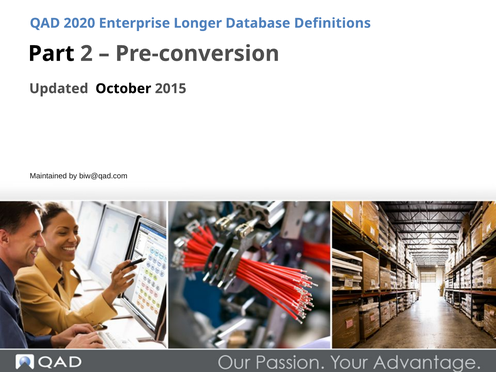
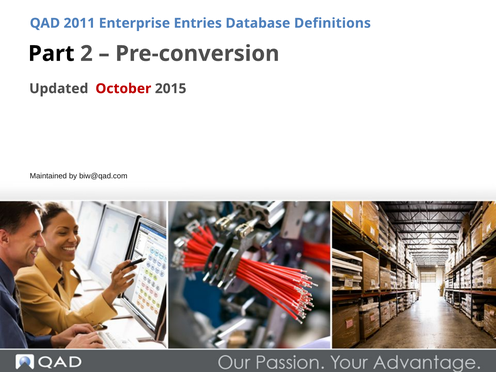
2020: 2020 -> 2011
Longer: Longer -> Entries
October colour: black -> red
